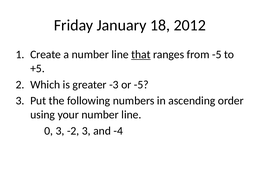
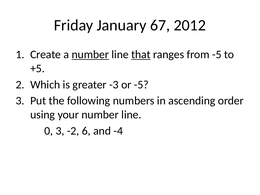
18: 18 -> 67
number at (90, 55) underline: none -> present
-2 3: 3 -> 6
